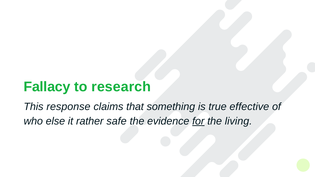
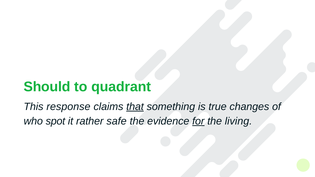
Fallacy: Fallacy -> Should
research: research -> quadrant
that underline: none -> present
effective: effective -> changes
else: else -> spot
